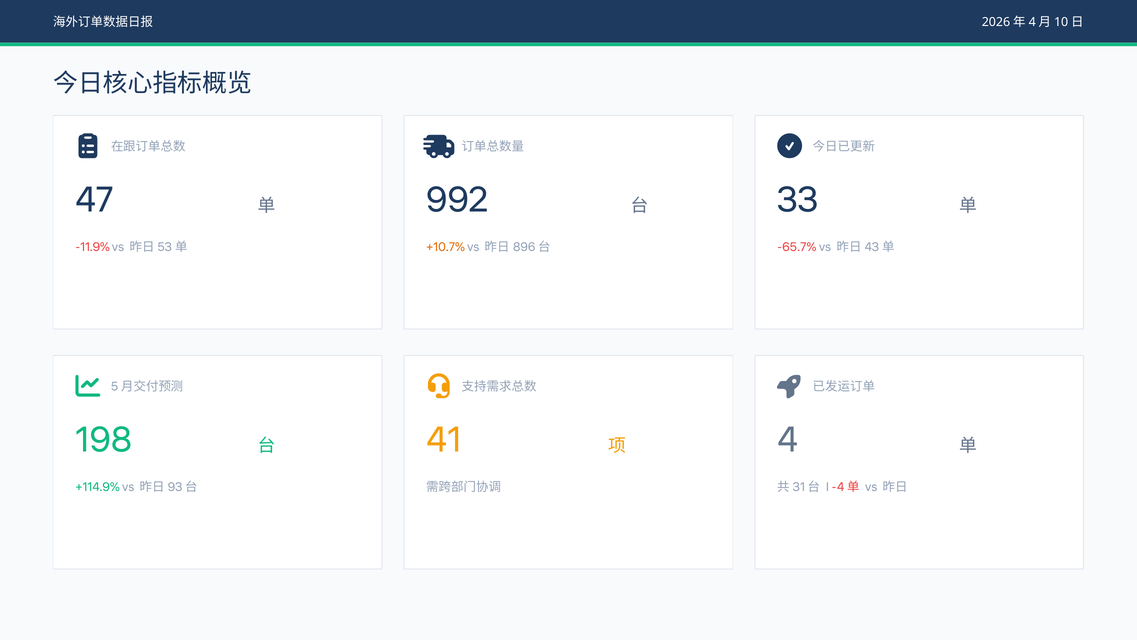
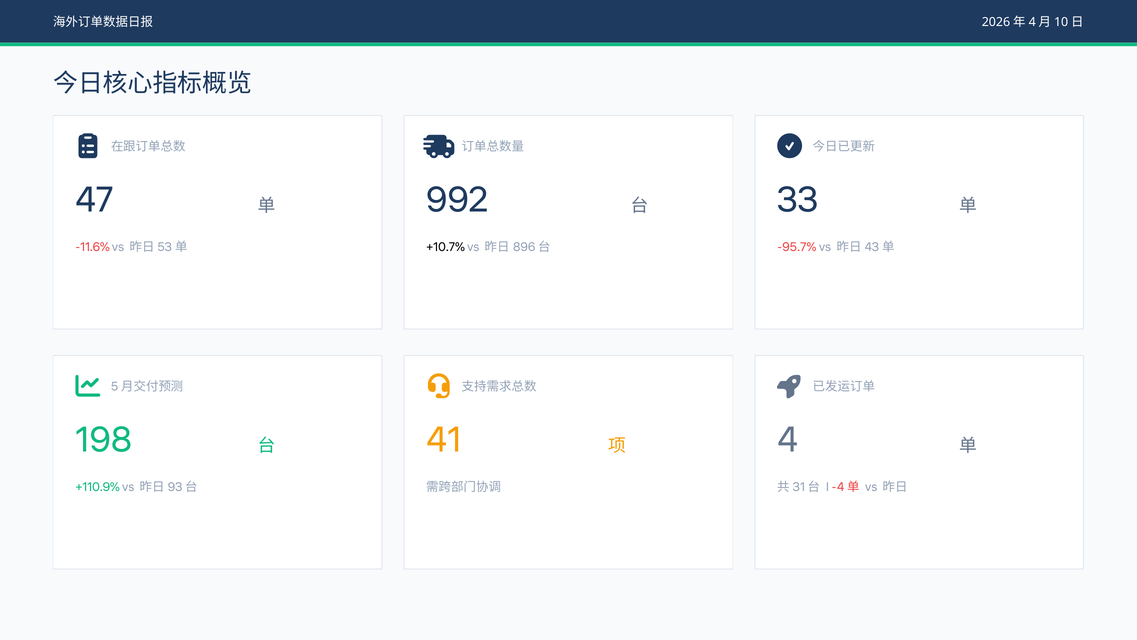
-11.9%: -11.9% -> -11.6%
+10.7% colour: orange -> black
-65.7%: -65.7% -> -95.7%
+114.9%: +114.9% -> +110.9%
